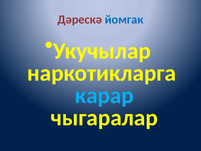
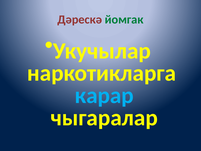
йомгак colour: blue -> green
